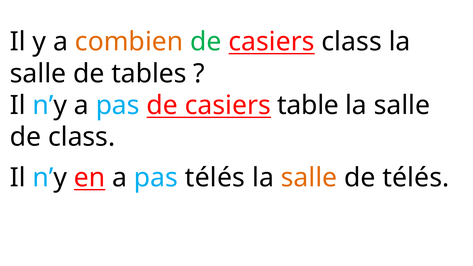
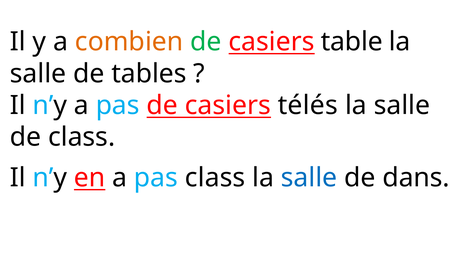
casiers class: class -> table
table: table -> télés
pas télés: télés -> class
salle at (309, 178) colour: orange -> blue
de télés: télés -> dans
